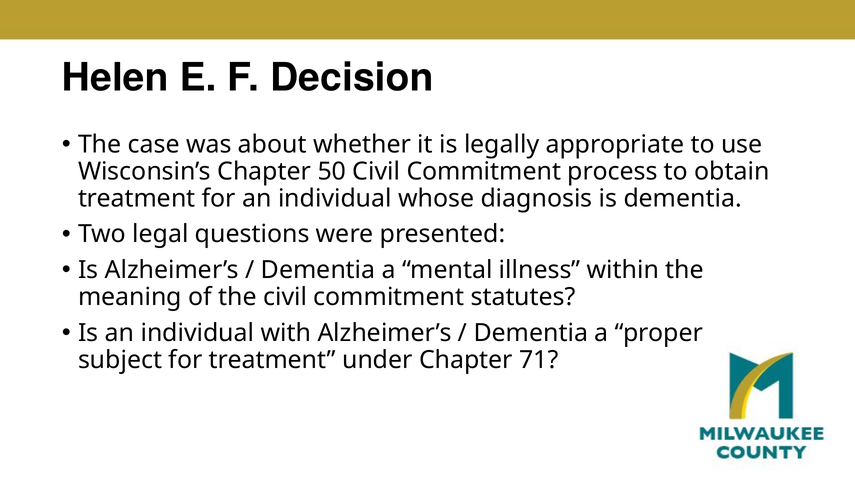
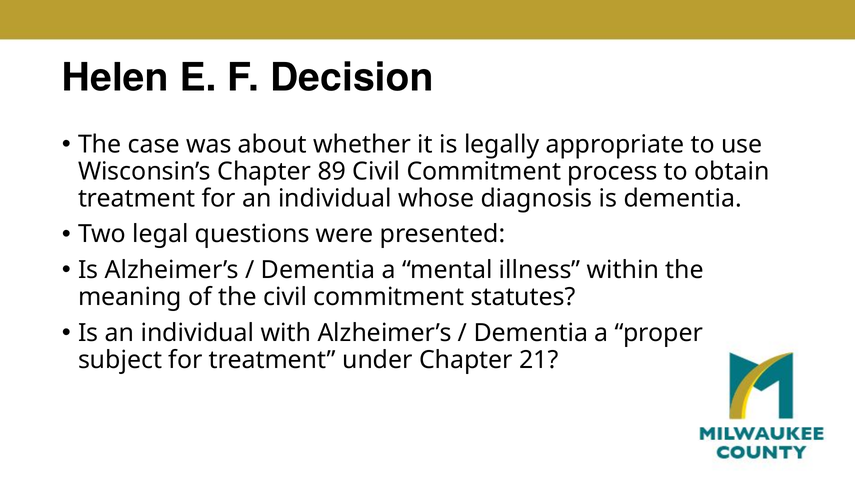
50: 50 -> 89
71: 71 -> 21
